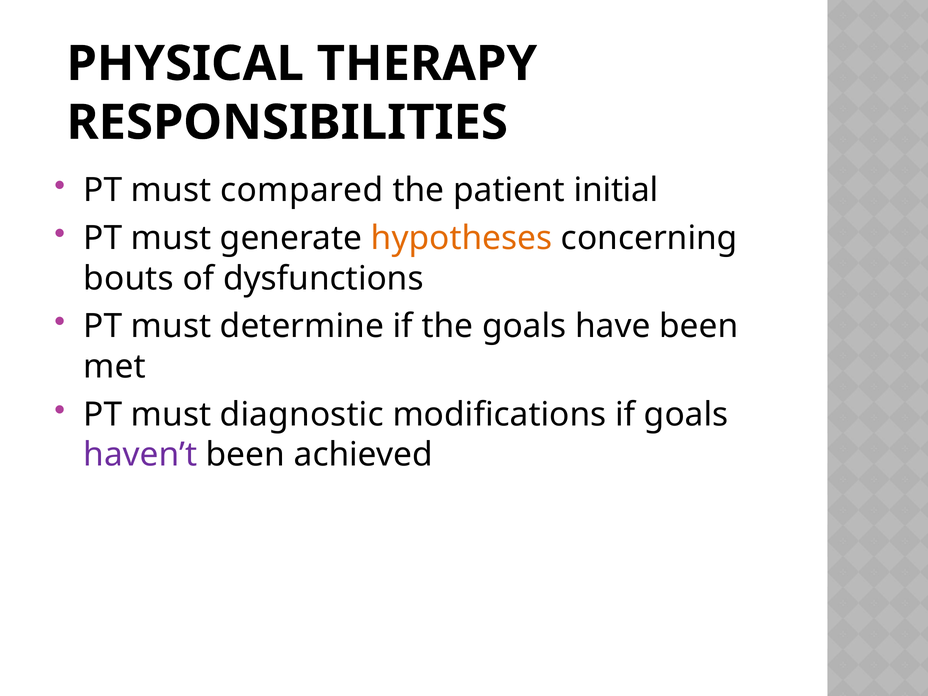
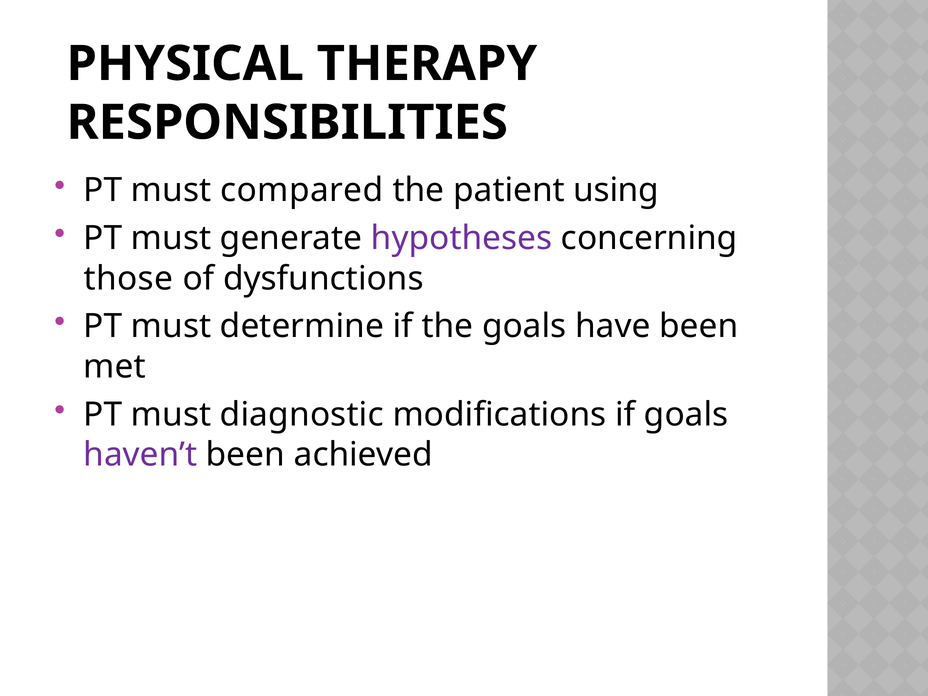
initial: initial -> using
hypotheses colour: orange -> purple
bouts: bouts -> those
